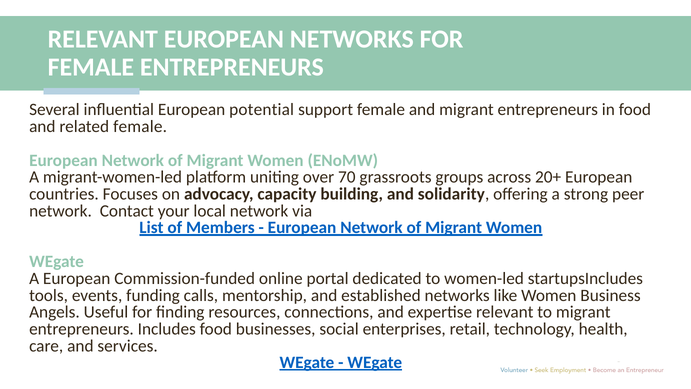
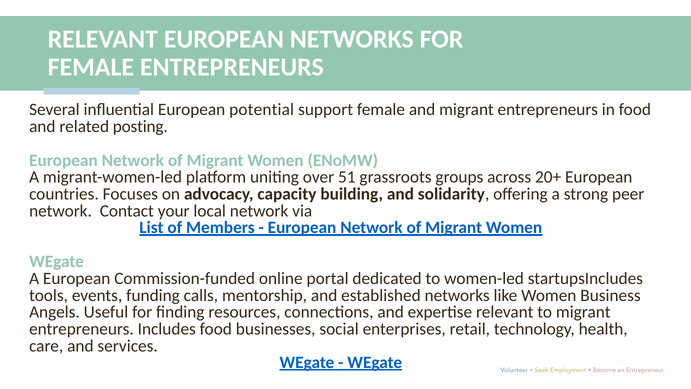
related female: female -> posting
70: 70 -> 51
